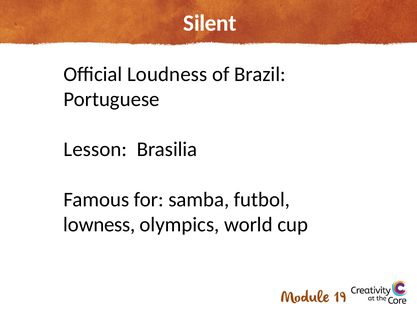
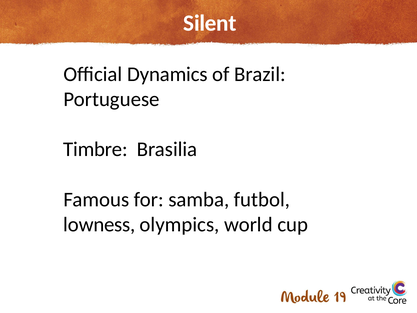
Loudness: Loudness -> Dynamics
Lesson: Lesson -> Timbre
